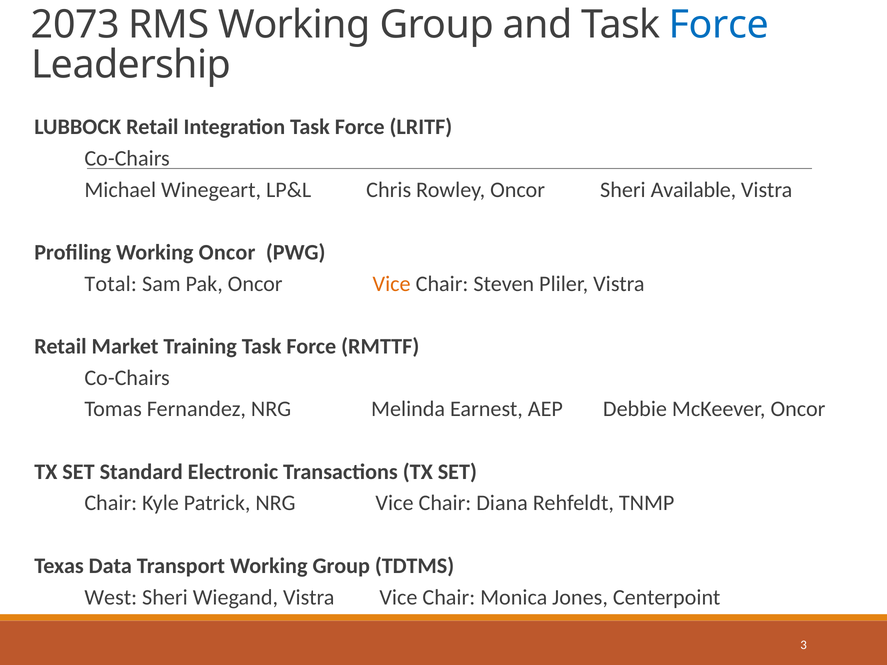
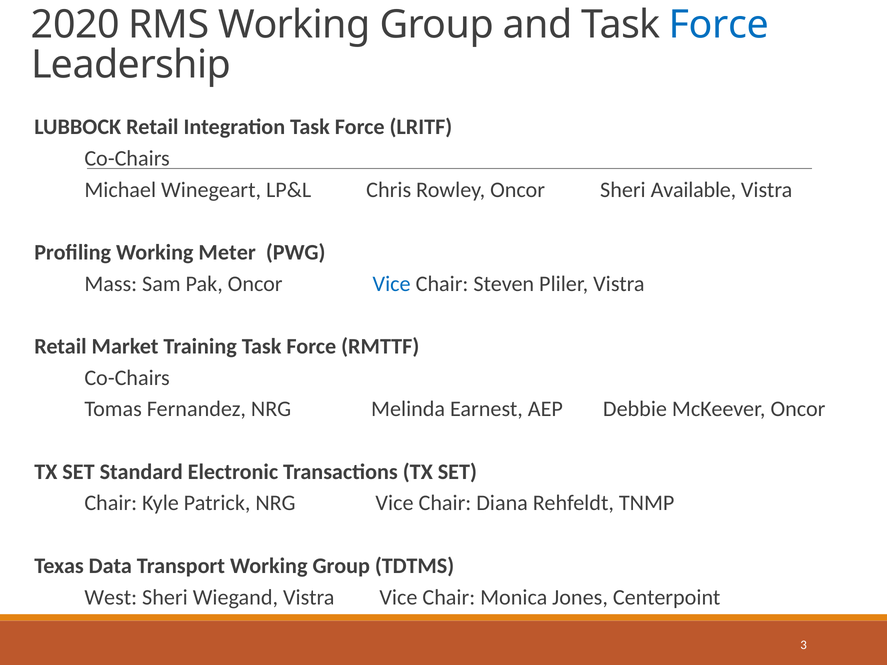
2073: 2073 -> 2020
Working Oncor: Oncor -> Meter
Total: Total -> Mass
Vice at (392, 284) colour: orange -> blue
